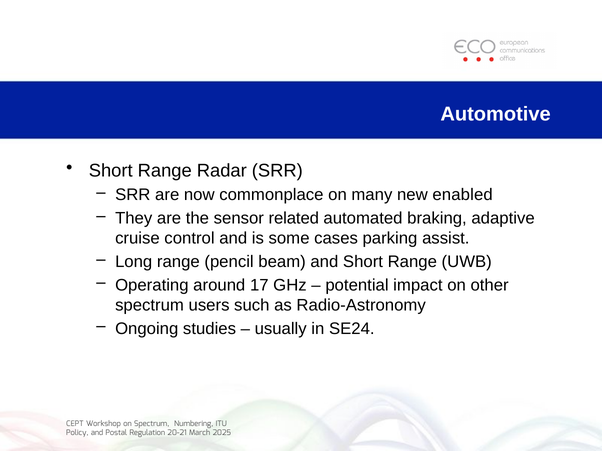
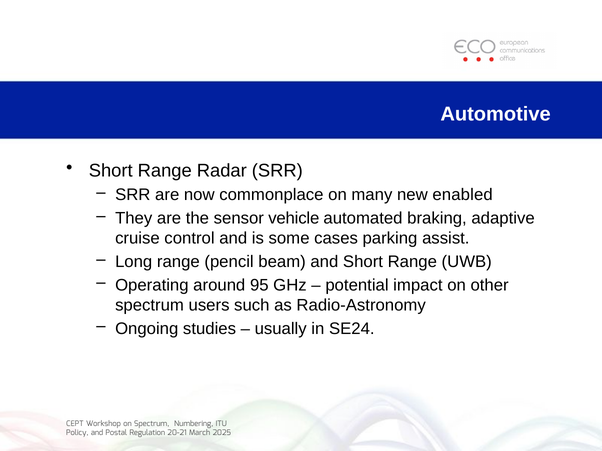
related: related -> vehicle
17: 17 -> 95
